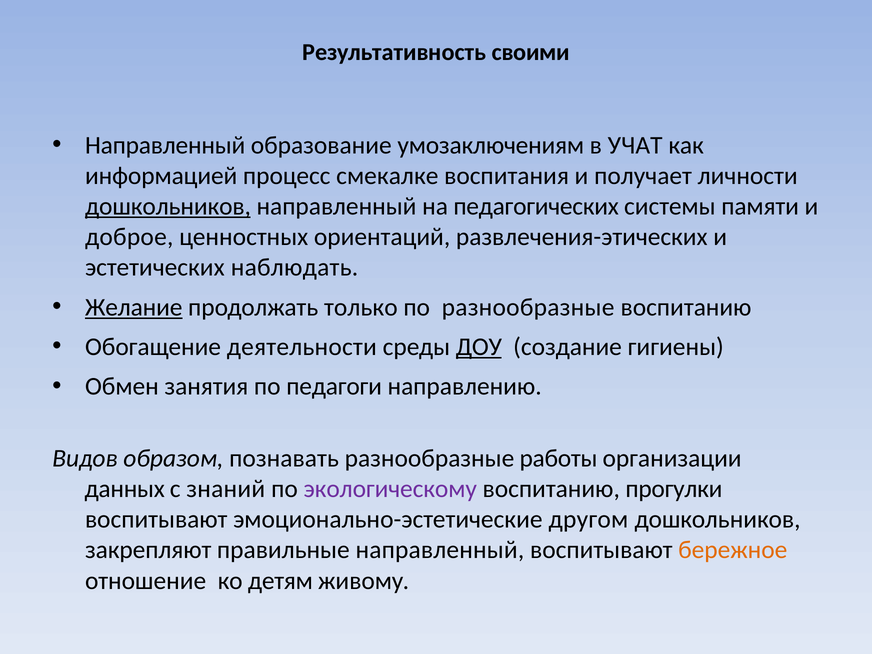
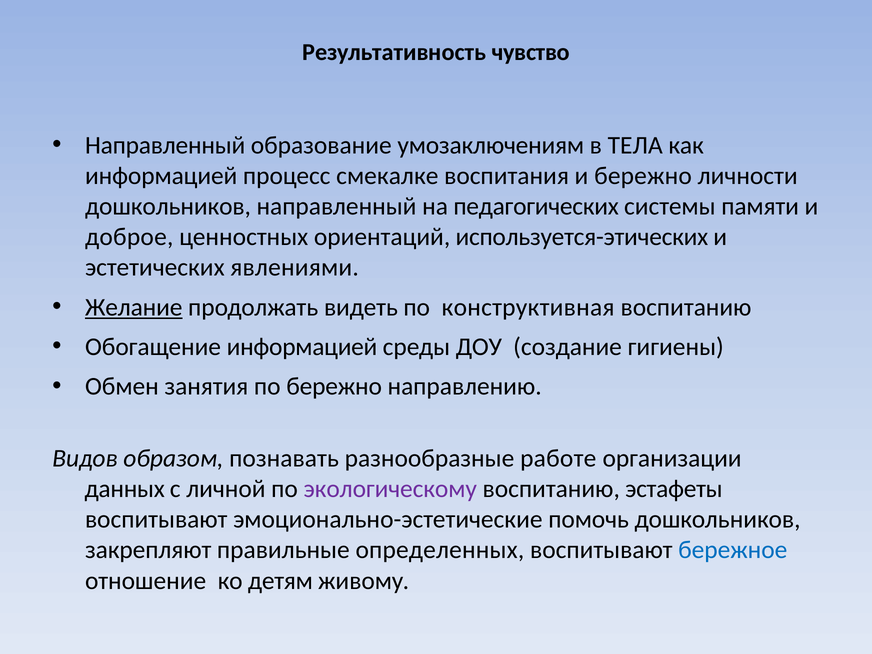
своими: своими -> чувство
УЧАТ: УЧАТ -> ТЕЛА
и получает: получает -> бережно
дошкольников at (168, 206) underline: present -> none
развлечения-этических: развлечения-этических -> используется-этических
наблюдать: наблюдать -> явлениями
только: только -> видеть
по разнообразные: разнообразные -> конструктивная
Обогащение деятельности: деятельности -> информацией
ДОУ underline: present -> none
по педагоги: педагоги -> бережно
работы: работы -> работе
знаний: знаний -> личной
прогулки: прогулки -> эстафеты
другом: другом -> помочь
правильные направленный: направленный -> определенных
бережное colour: orange -> blue
